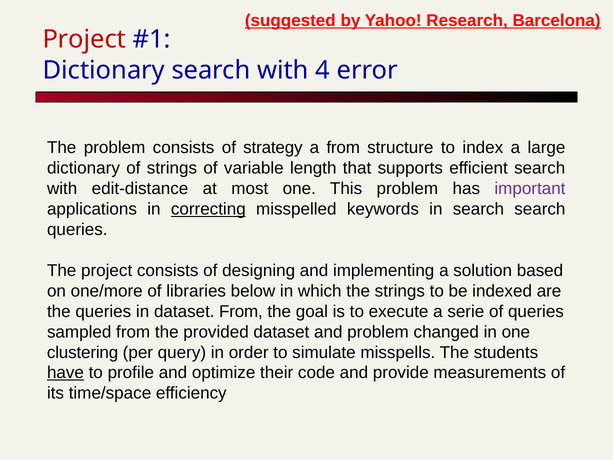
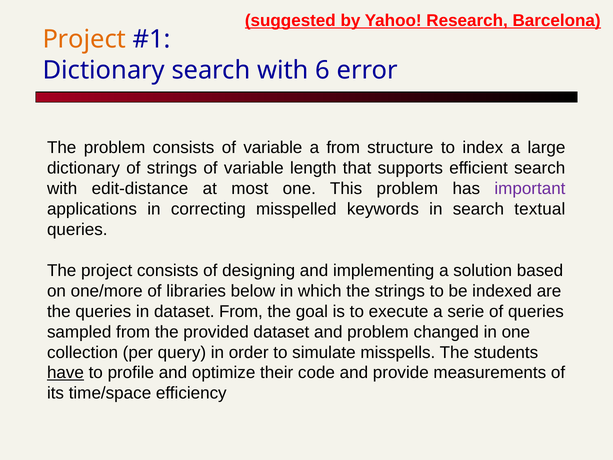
Project at (84, 39) colour: red -> orange
4: 4 -> 6
consists of strategy: strategy -> variable
correcting underline: present -> none
search search: search -> textual
clustering: clustering -> collection
